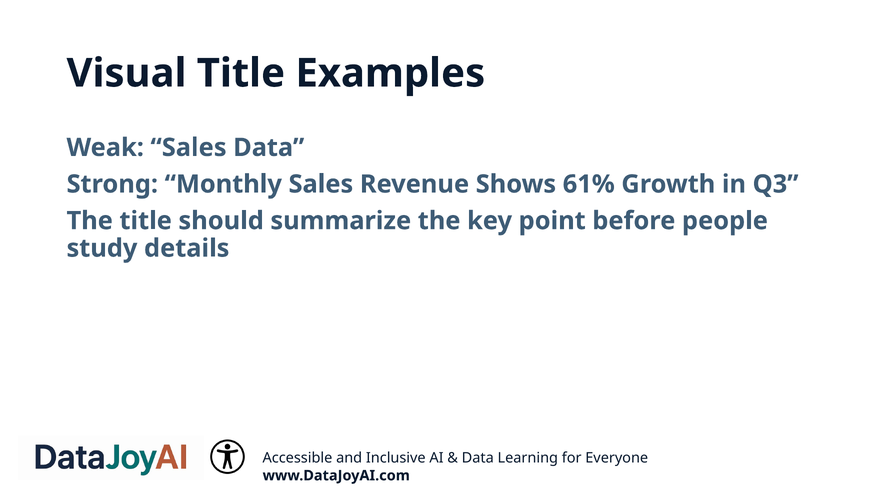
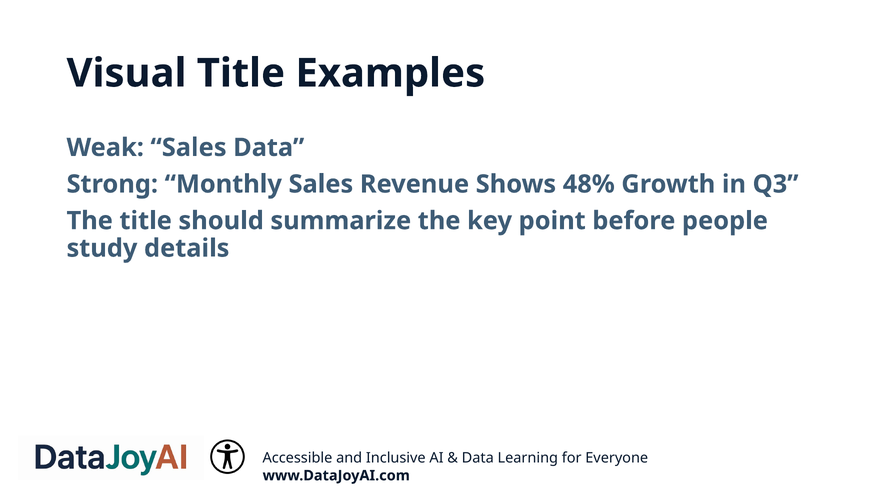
61%: 61% -> 48%
